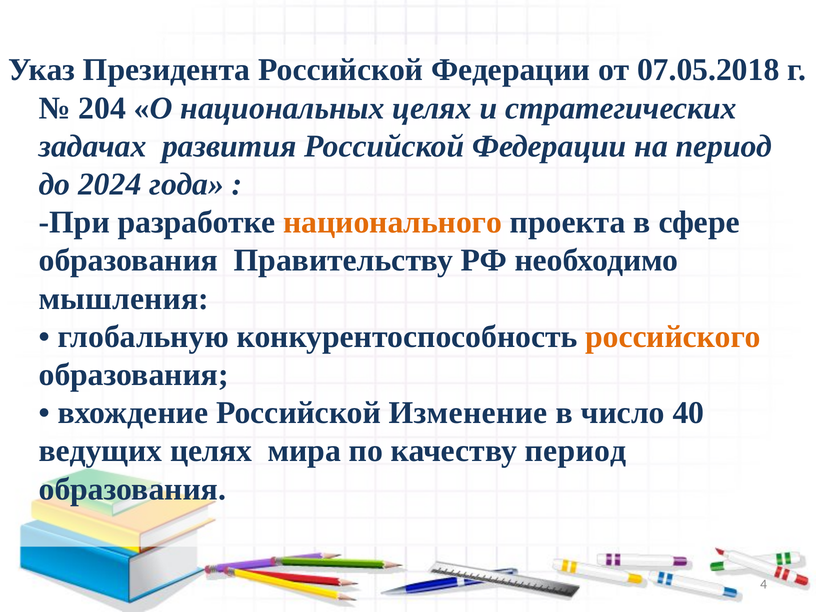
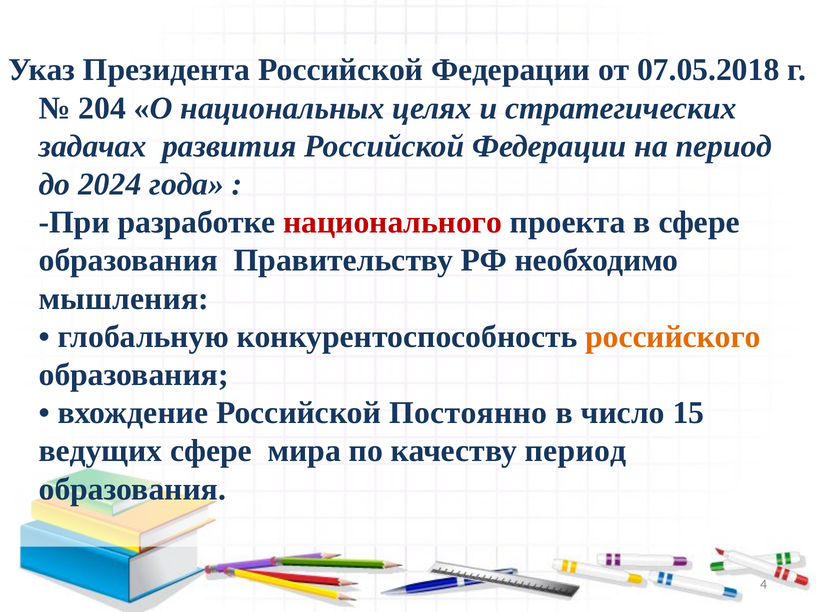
национального colour: orange -> red
Изменение: Изменение -> Постоянно
40: 40 -> 15
ведущих целях: целях -> сфере
